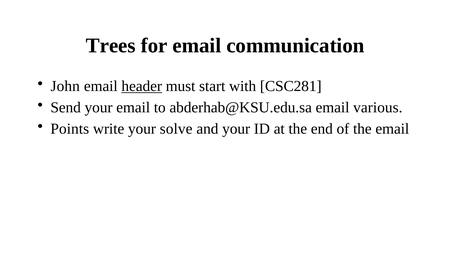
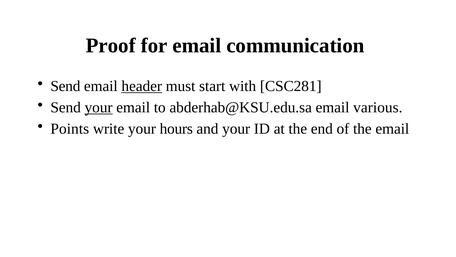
Trees: Trees -> Proof
John at (65, 86): John -> Send
your at (99, 107) underline: none -> present
solve: solve -> hours
